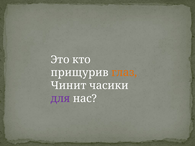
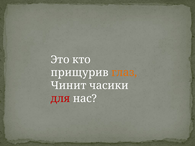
для colour: purple -> red
